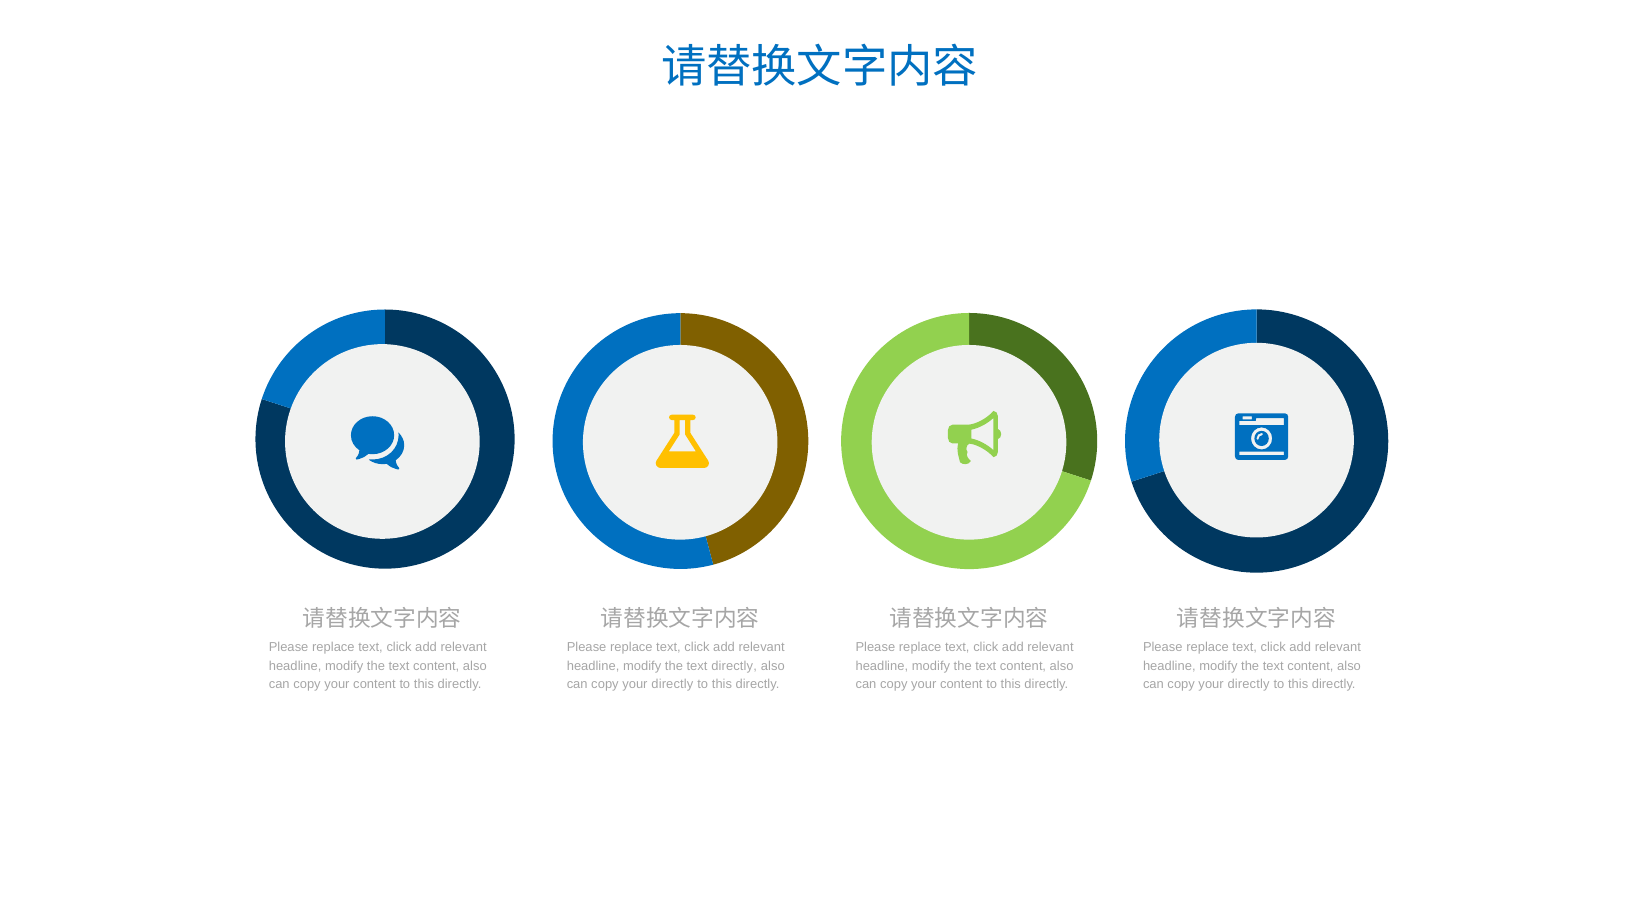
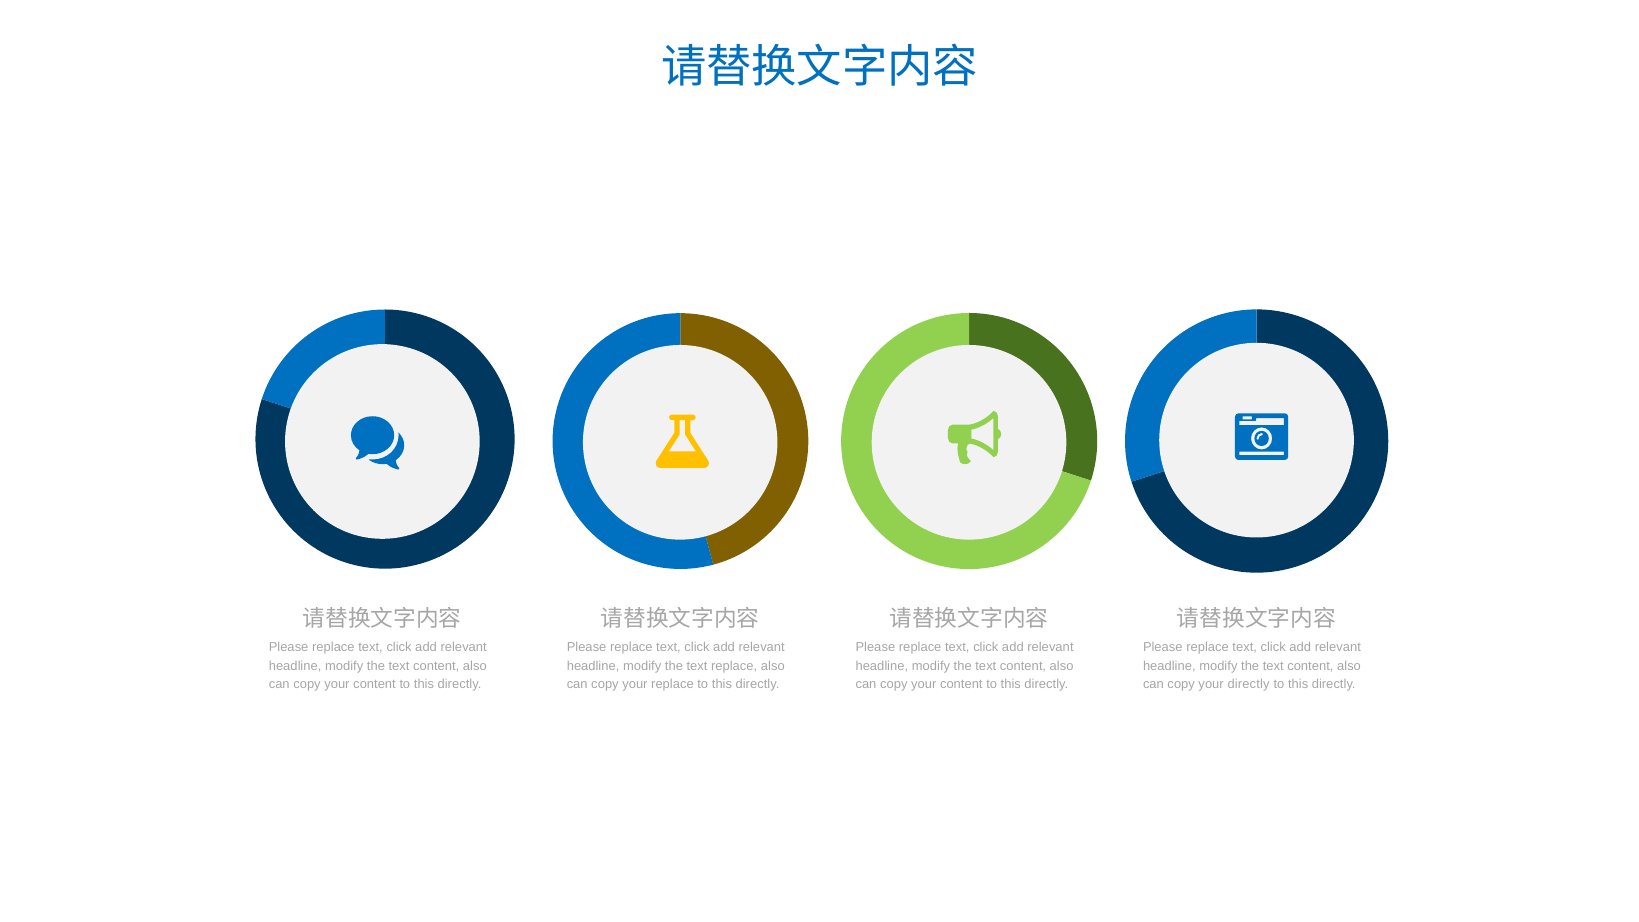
text directly: directly -> replace
directly at (672, 684): directly -> replace
